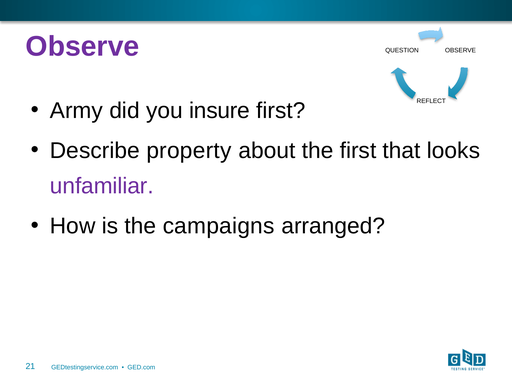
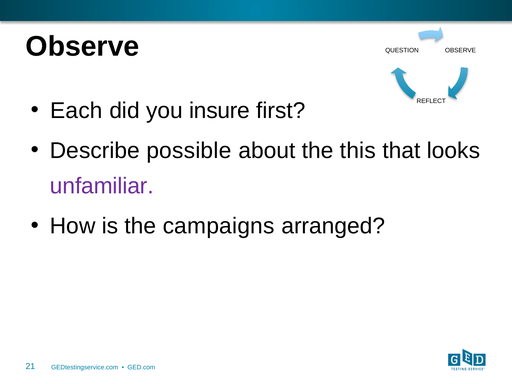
Observe at (82, 47) colour: purple -> black
Army: Army -> Each
property: property -> possible
the first: first -> this
